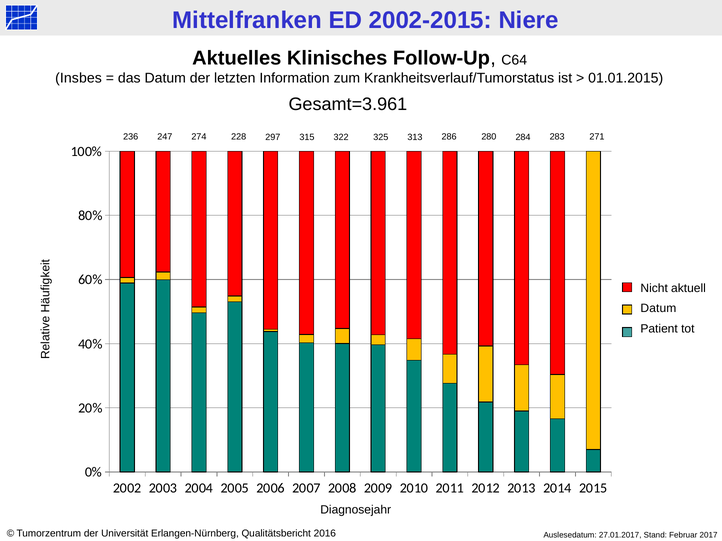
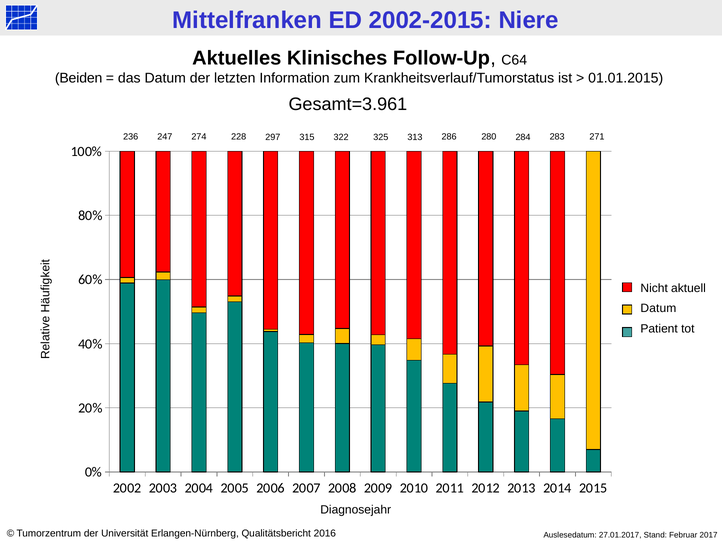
Insbes: Insbes -> Beiden
